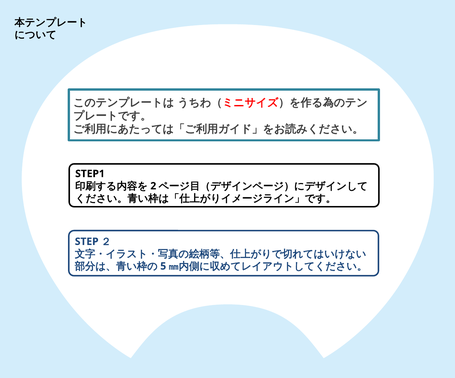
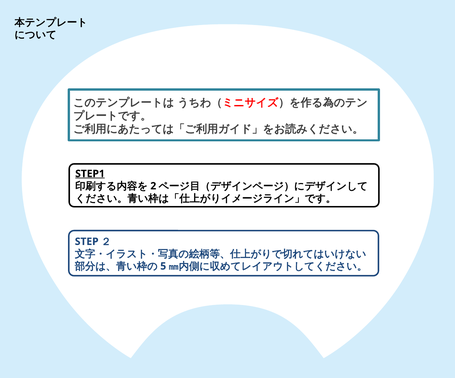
STEP1 underline: none -> present
